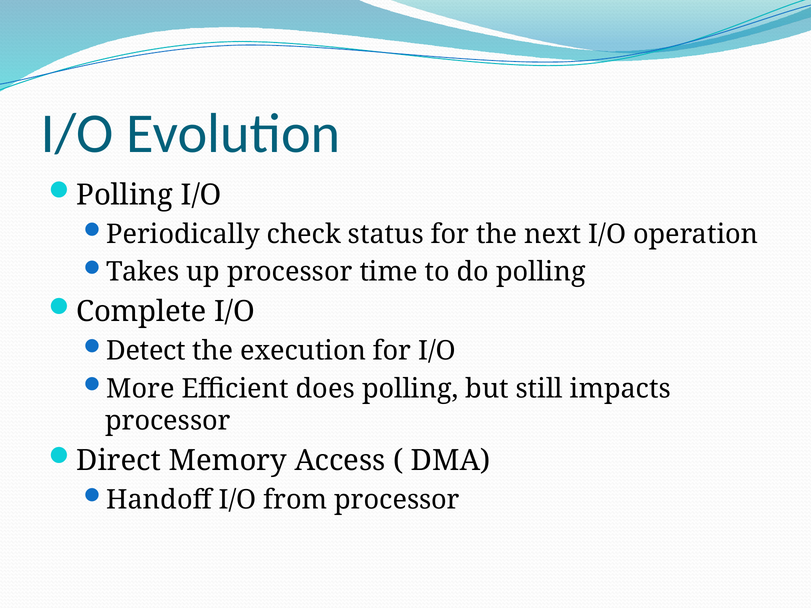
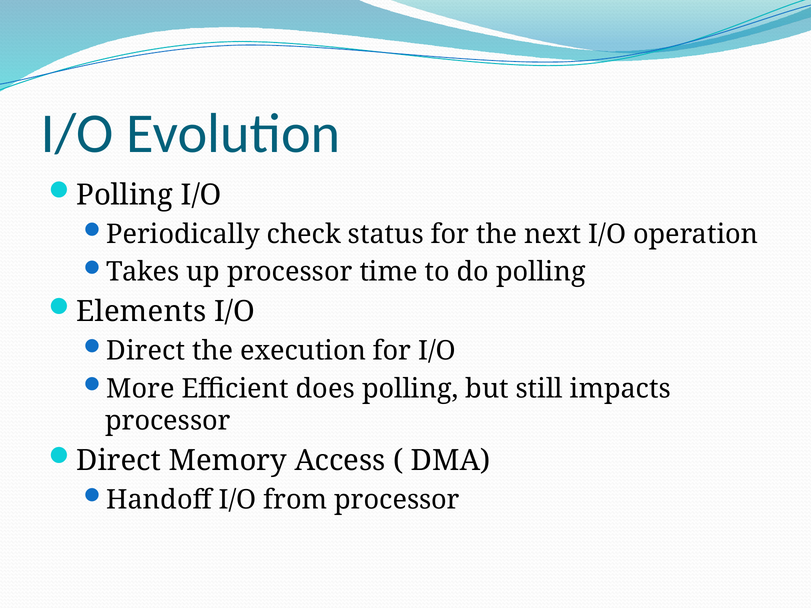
Complete: Complete -> Elements
Detect at (146, 351): Detect -> Direct
